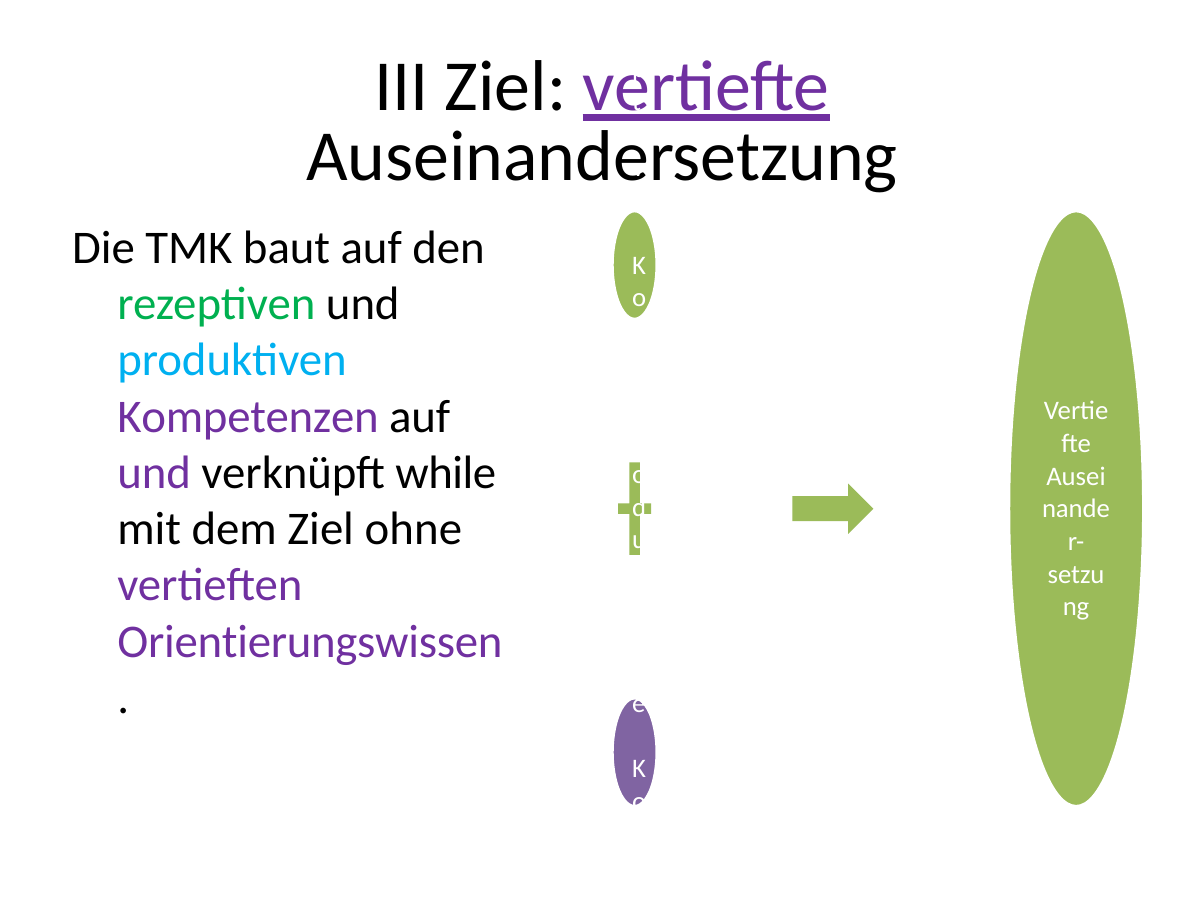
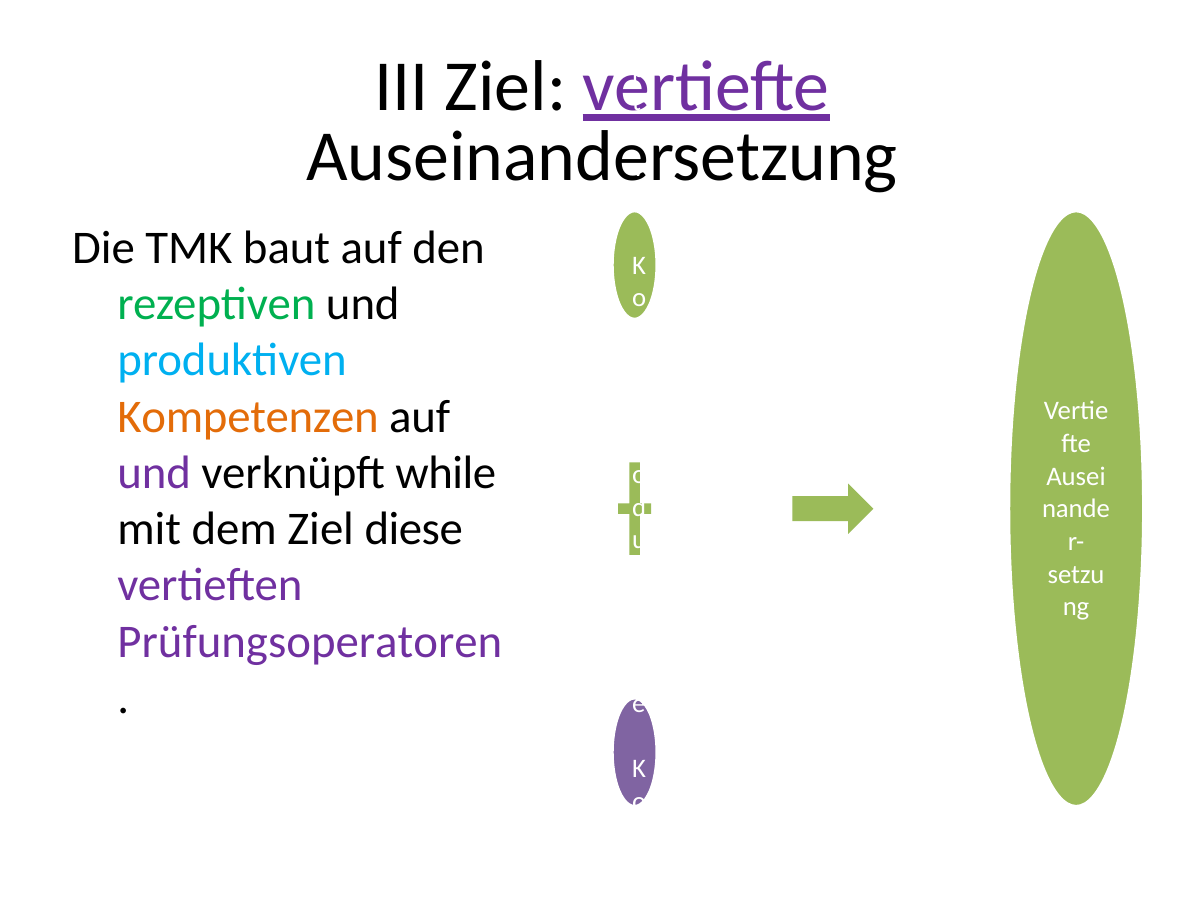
Kompetenzen colour: purple -> orange
ohne: ohne -> diese
Orientierungswissen: Orientierungswissen -> Prüfungsoperatoren
